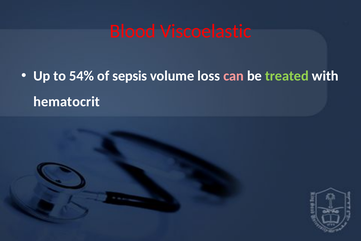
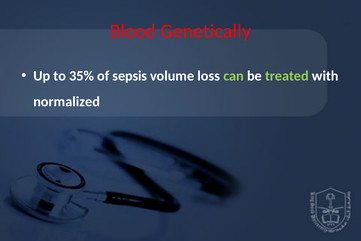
Viscoelastic: Viscoelastic -> Genetically
54%: 54% -> 35%
can colour: pink -> light green
hematocrit: hematocrit -> normalized
